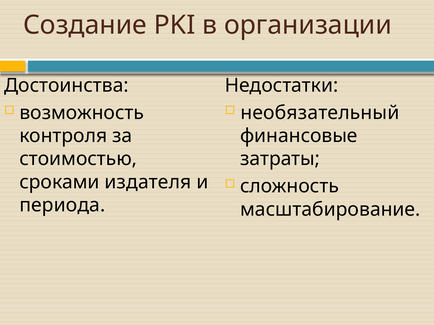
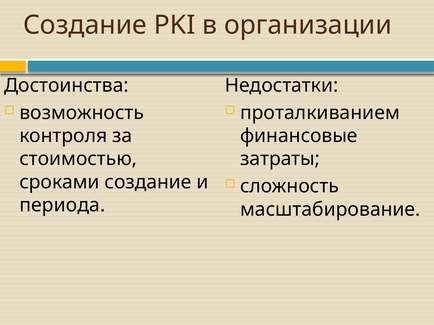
необязательный: необязательный -> проталкиванием
сроками издателя: издателя -> создание
